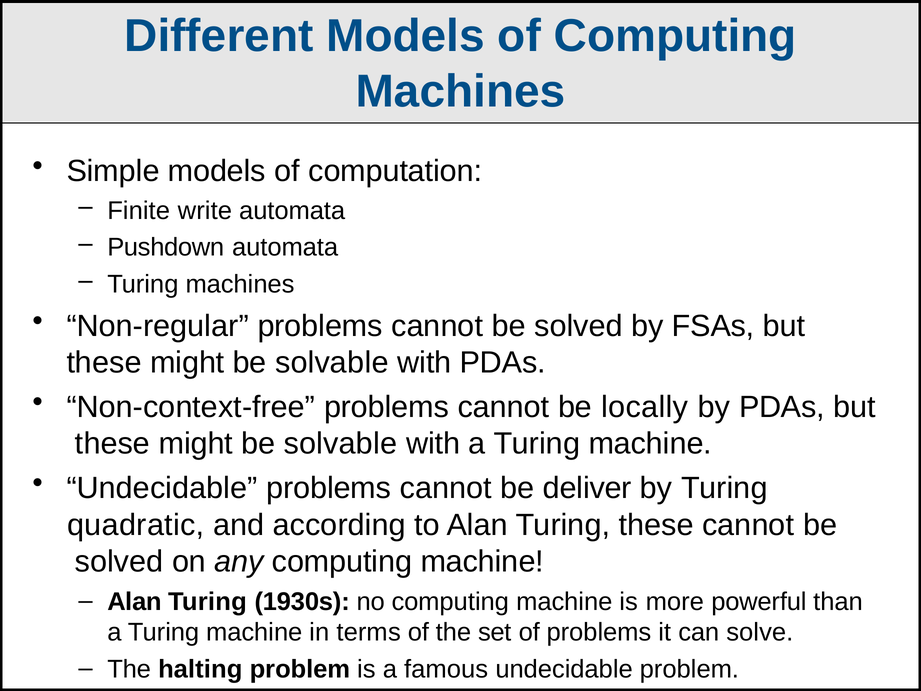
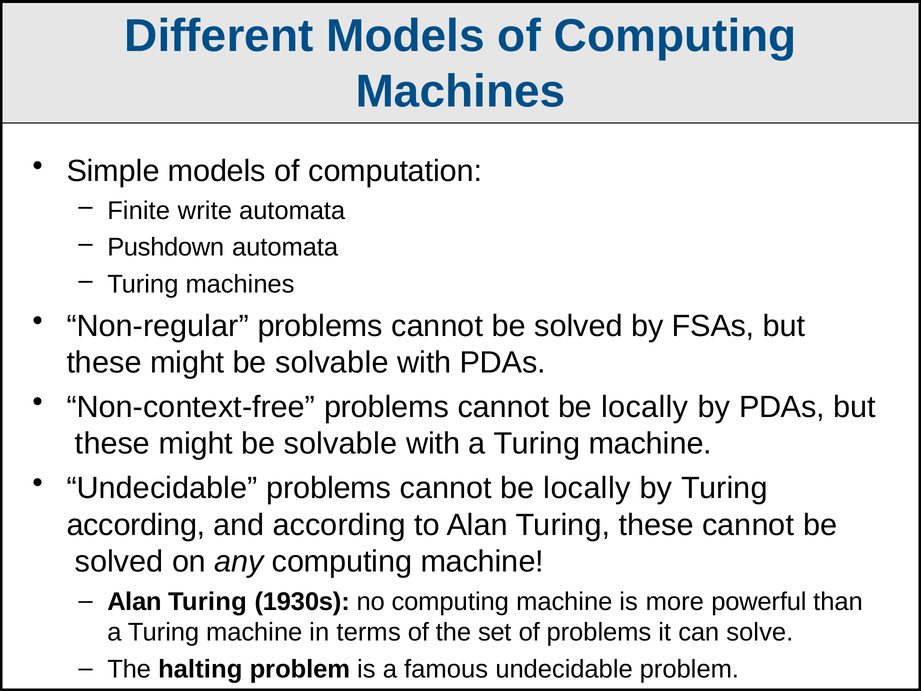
deliver at (587, 488): deliver -> locally
quadratic at (136, 525): quadratic -> according
